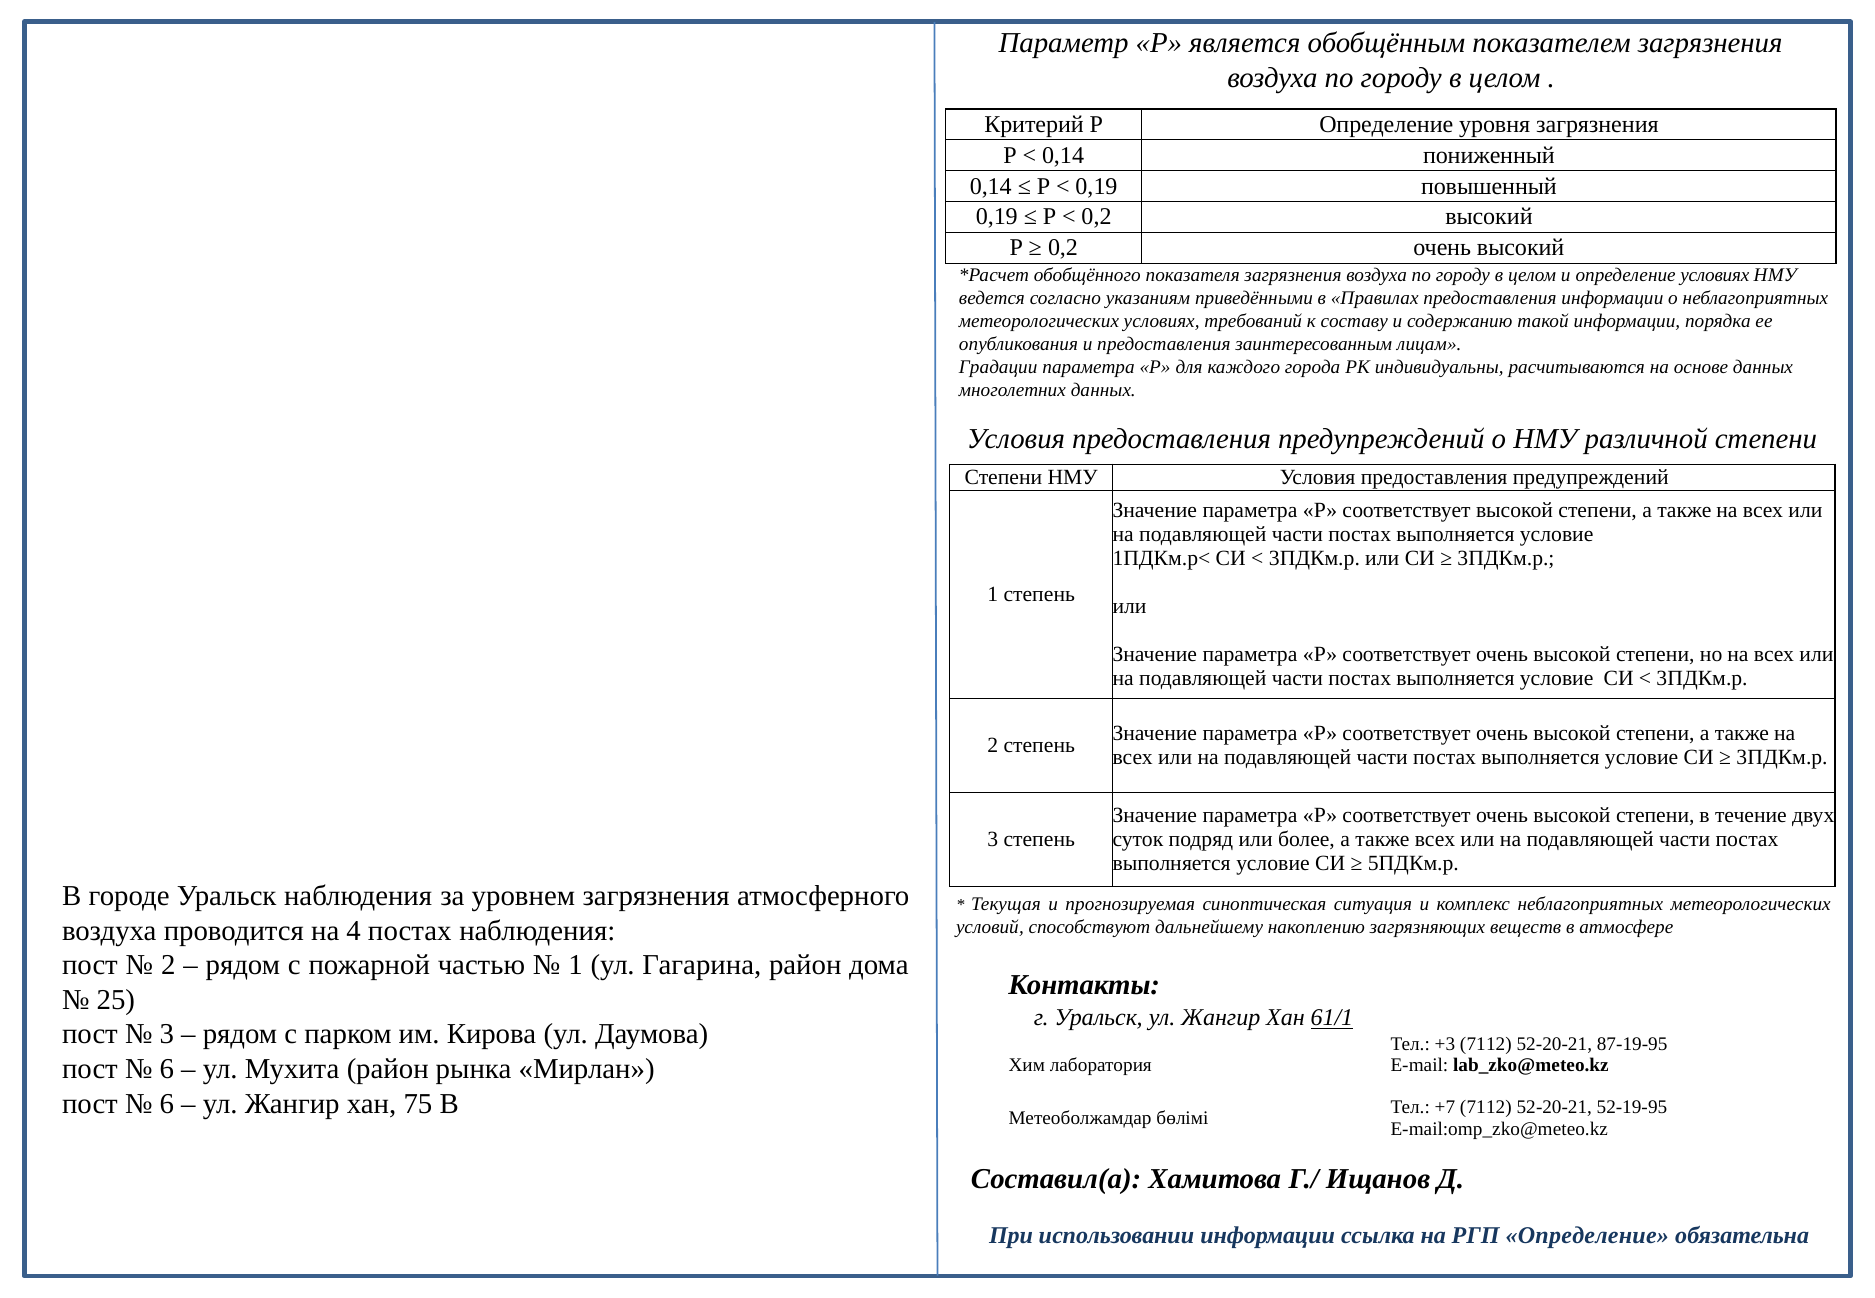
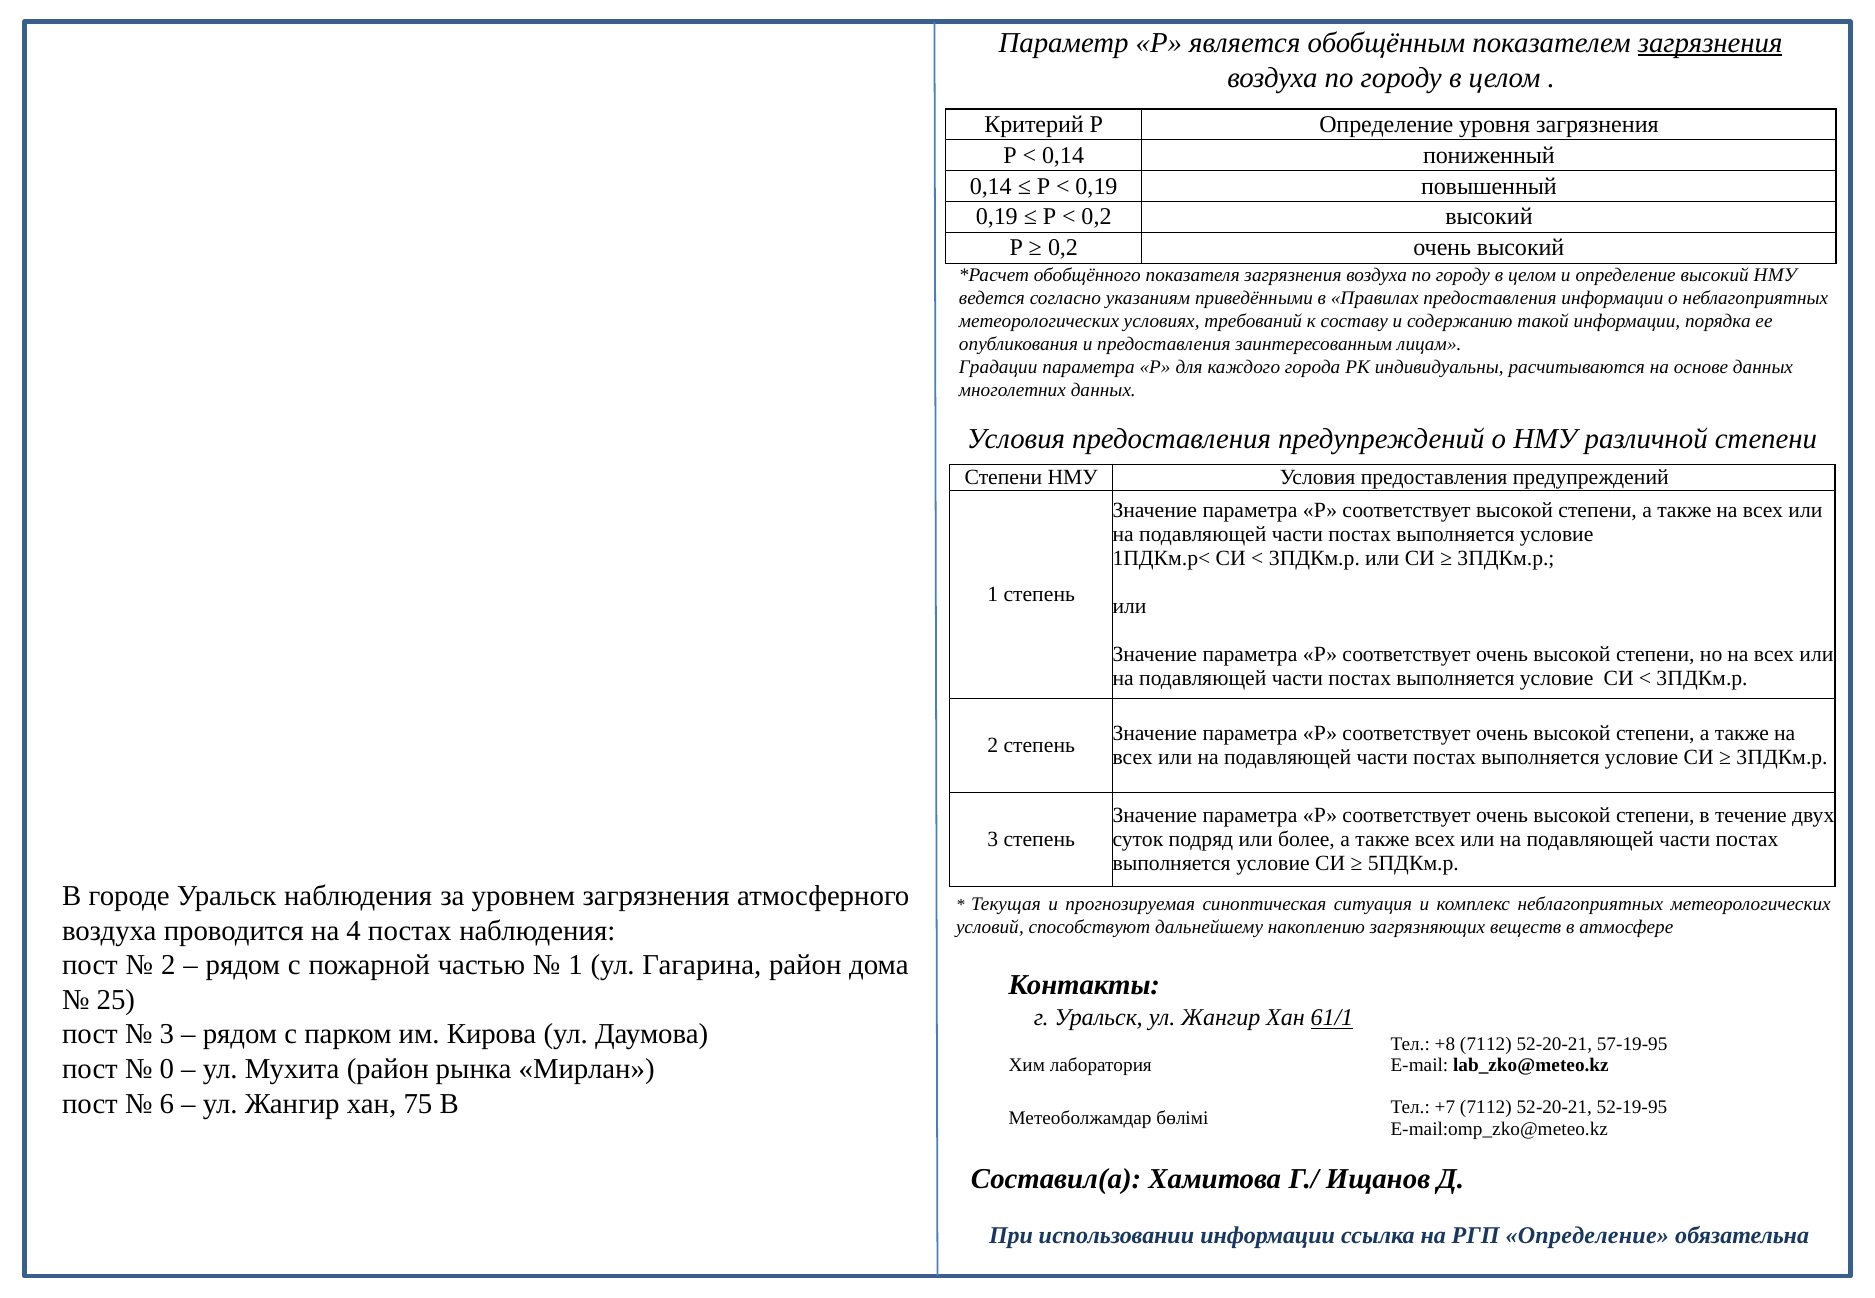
загрязнения at (1710, 43) underline: none -> present
определение условиях: условиях -> высокий
+3: +3 -> +8
87-19-95: 87-19-95 -> 57-19-95
6 at (167, 1069): 6 -> 0
